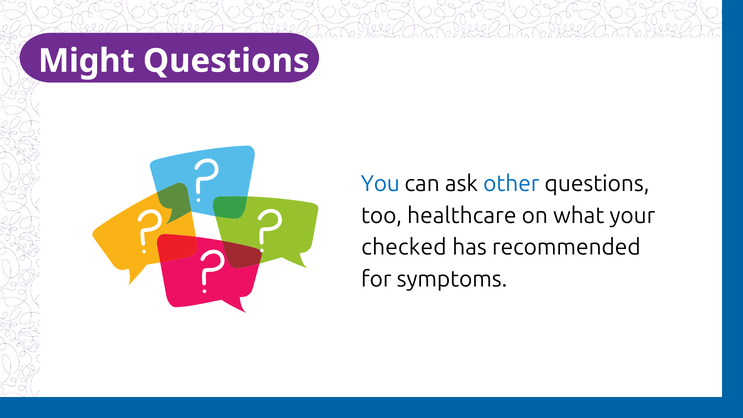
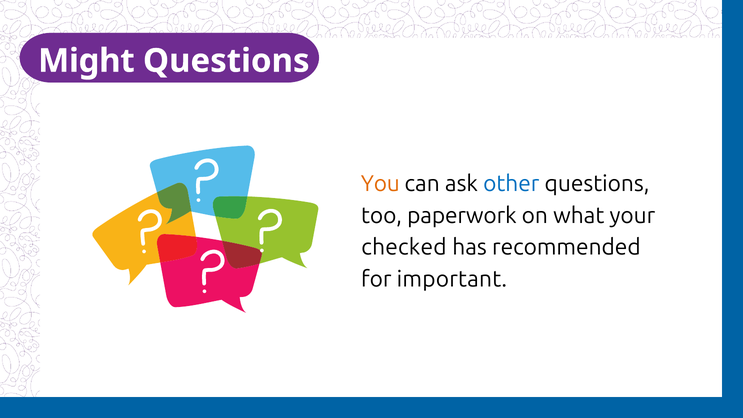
You colour: blue -> orange
healthcare: healthcare -> paperwork
symptoms: symptoms -> important
